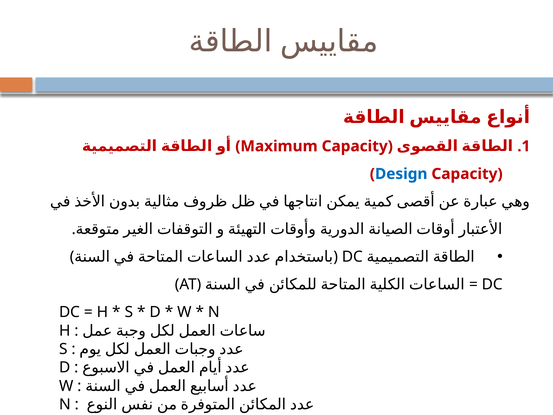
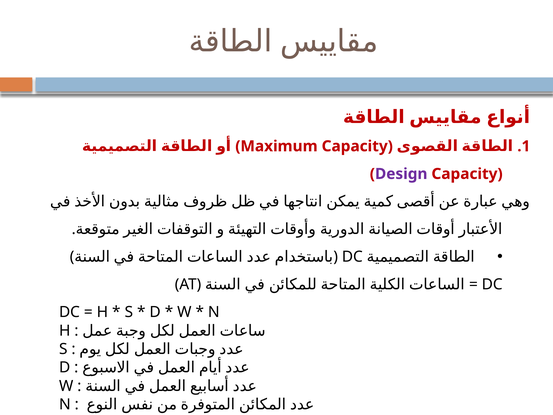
Design colour: blue -> purple
